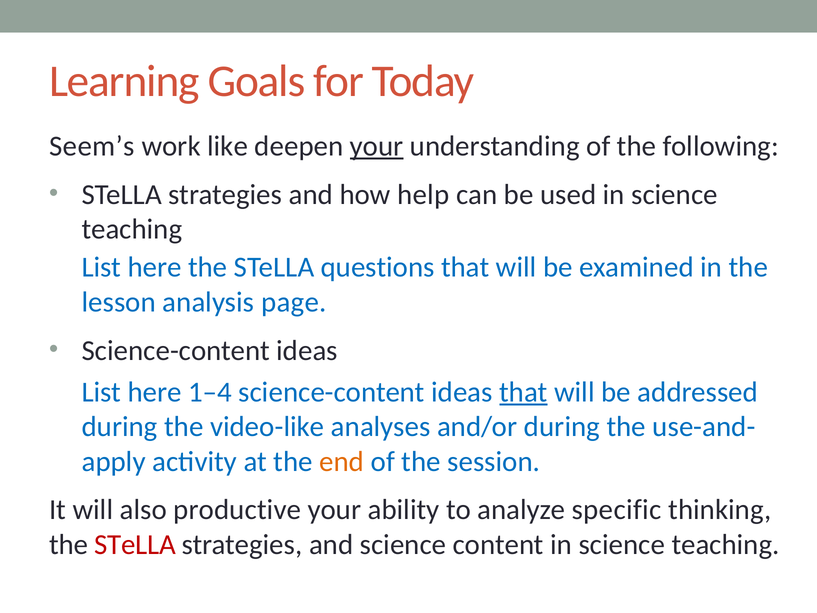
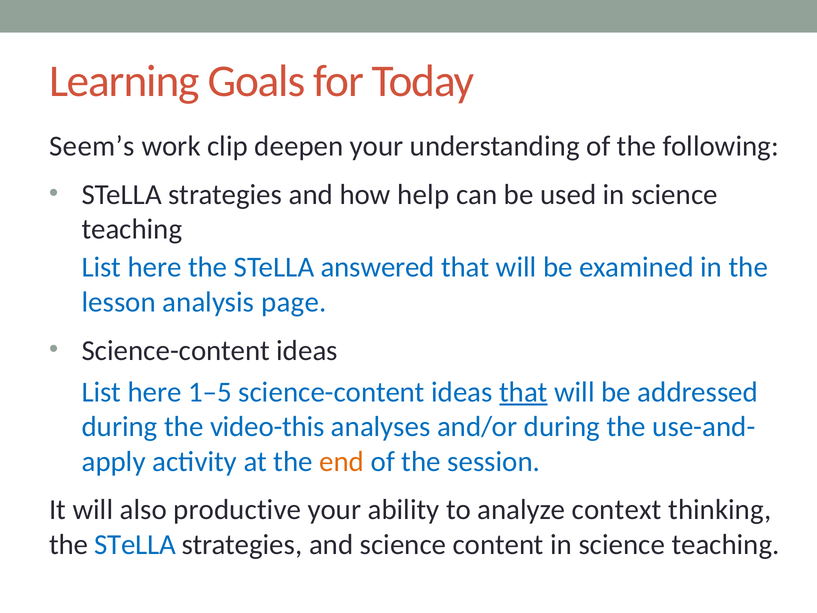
like: like -> clip
your at (377, 146) underline: present -> none
questions: questions -> answered
1–4: 1–4 -> 1–5
video-like: video-like -> video-this
specific: specific -> context
STeLLA at (135, 544) colour: red -> blue
